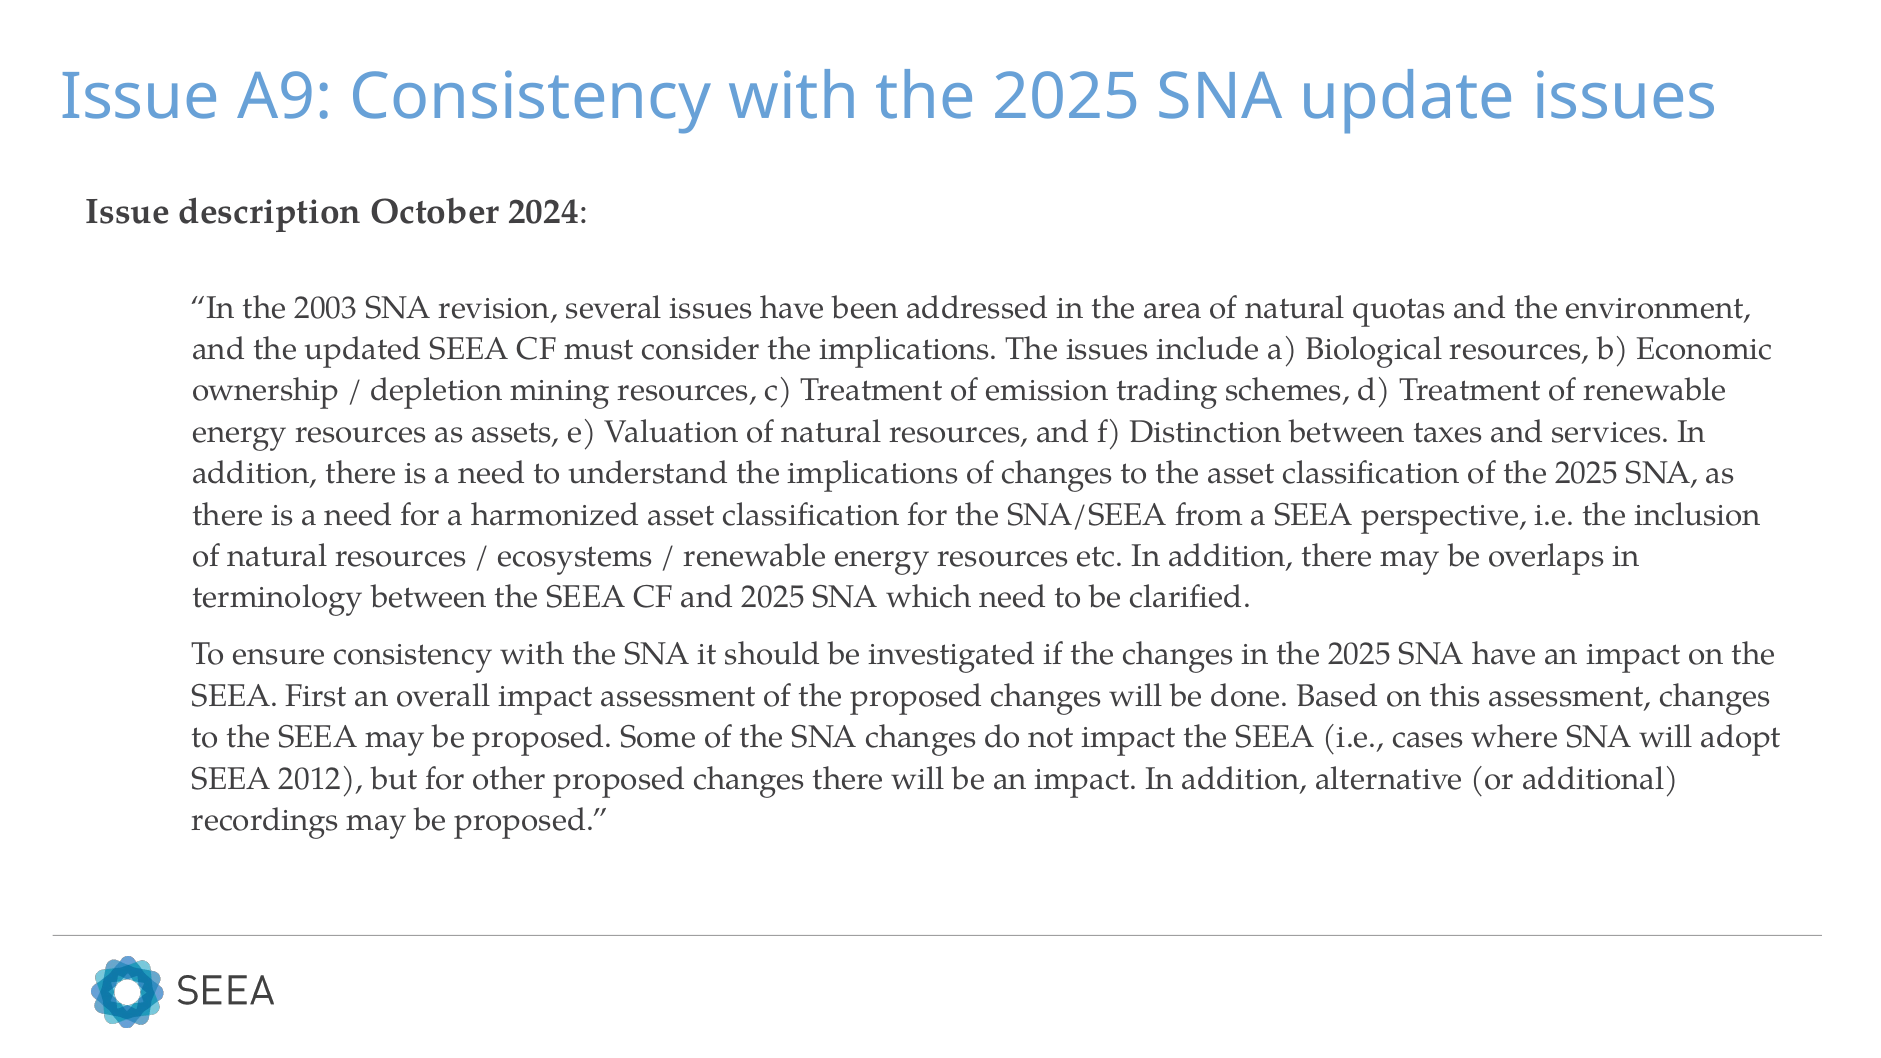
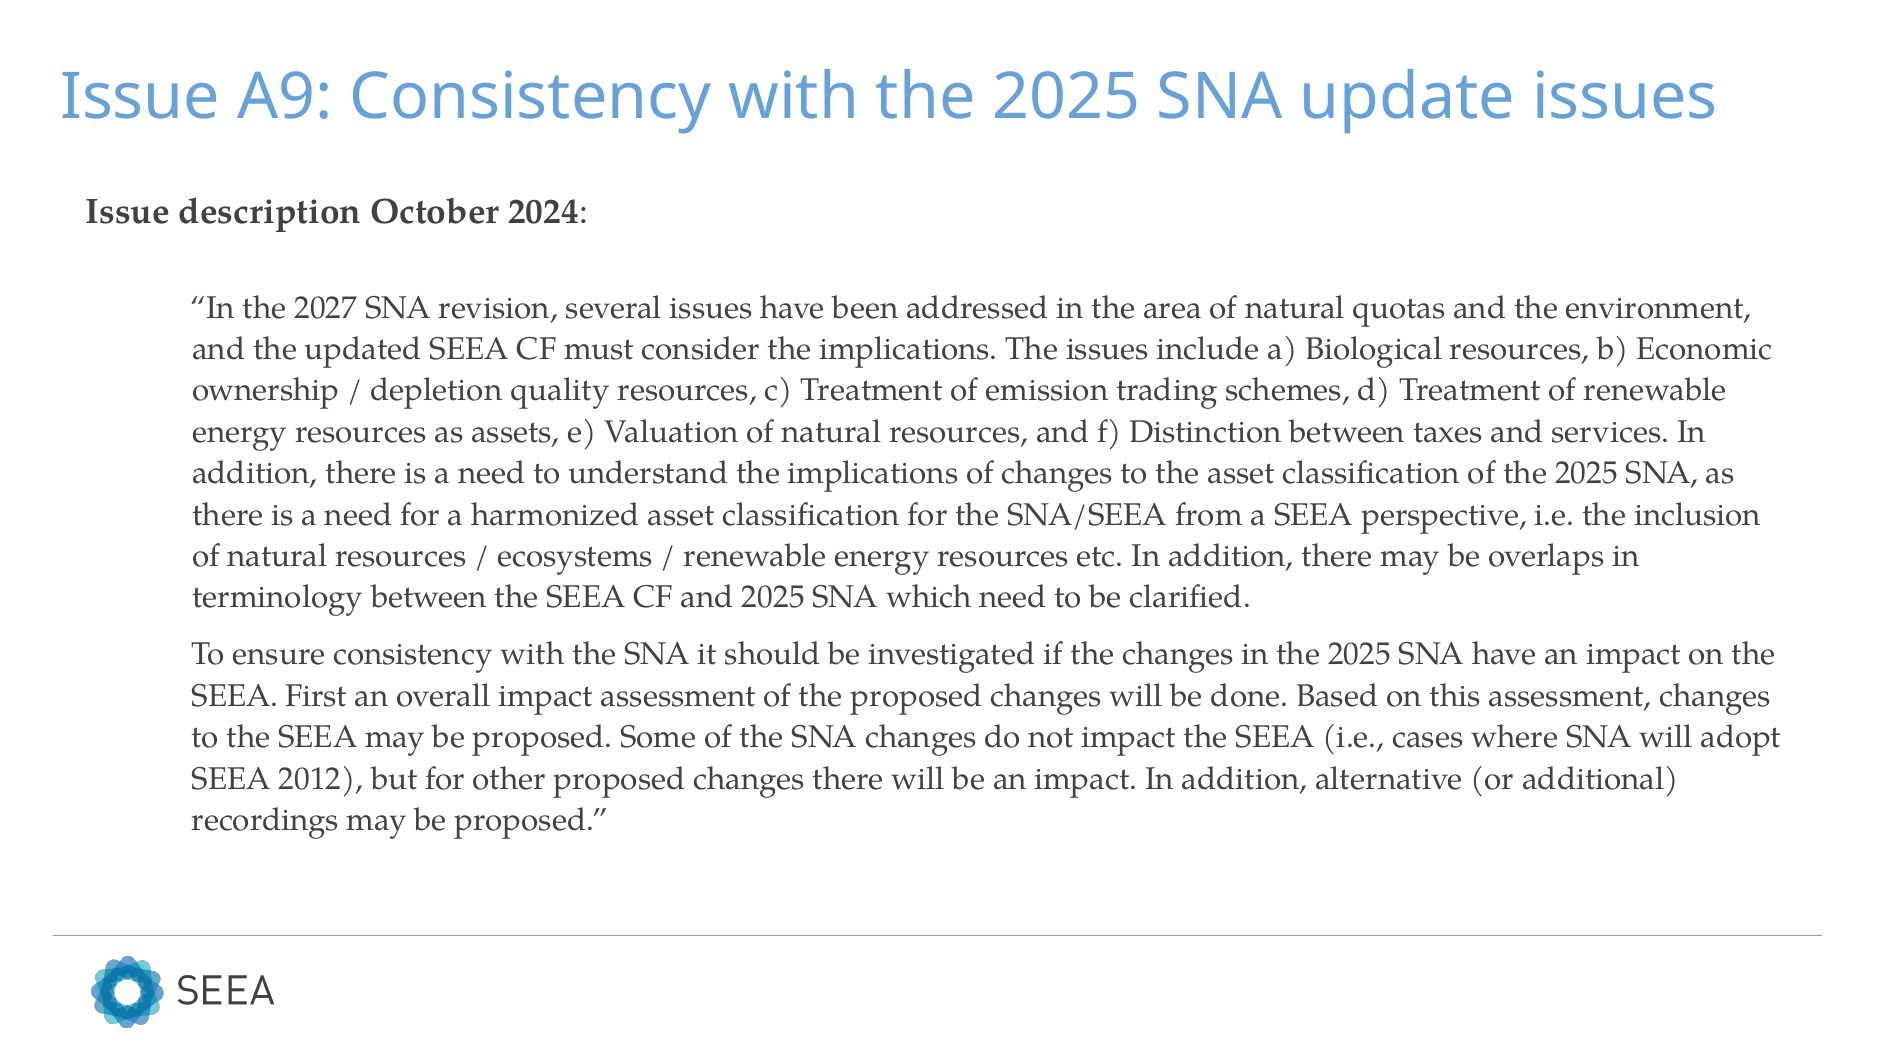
2003: 2003 -> 2027
mining: mining -> quality
